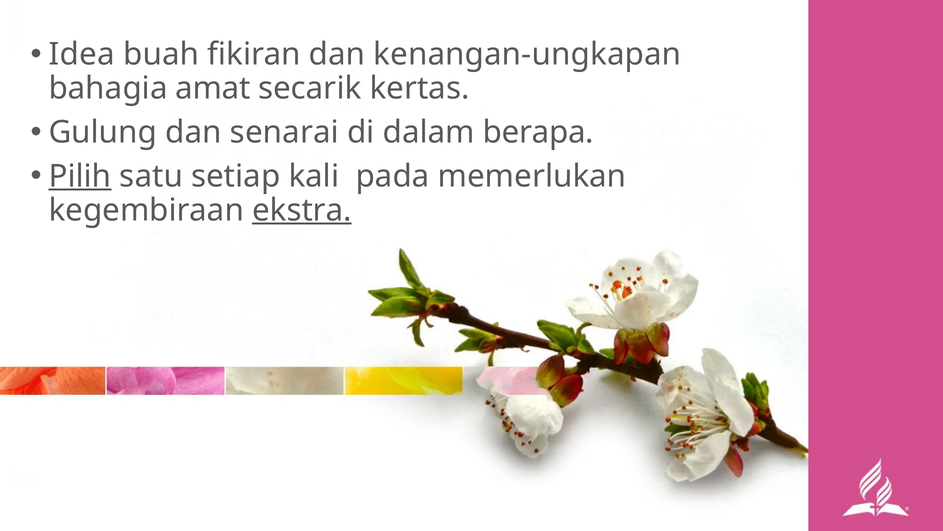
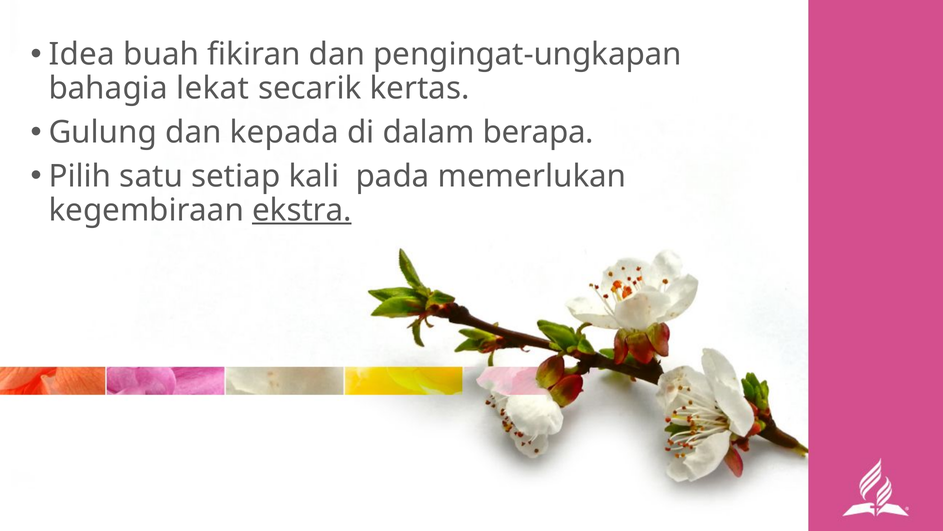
kenangan-ungkapan: kenangan-ungkapan -> pengingat-ungkapan
amat: amat -> lekat
senarai: senarai -> kepada
Pilih underline: present -> none
